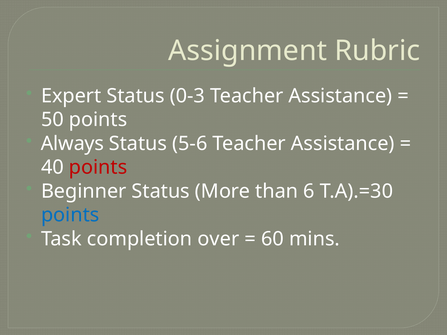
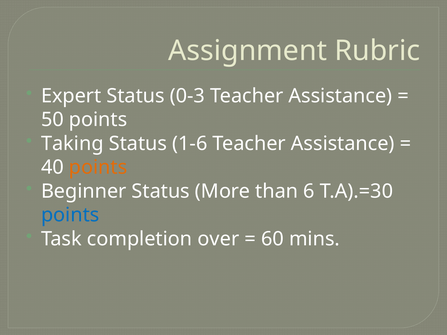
Always: Always -> Taking
5-6: 5-6 -> 1-6
points at (98, 168) colour: red -> orange
